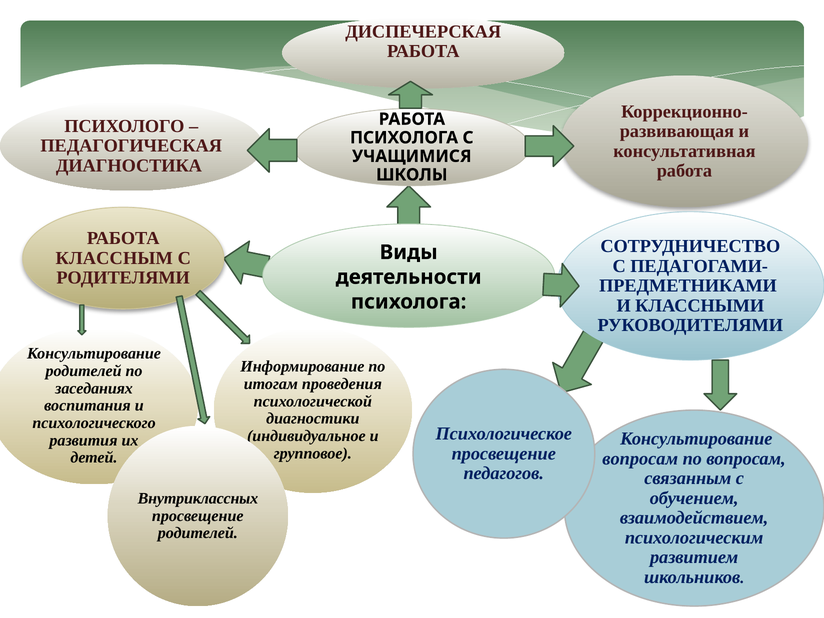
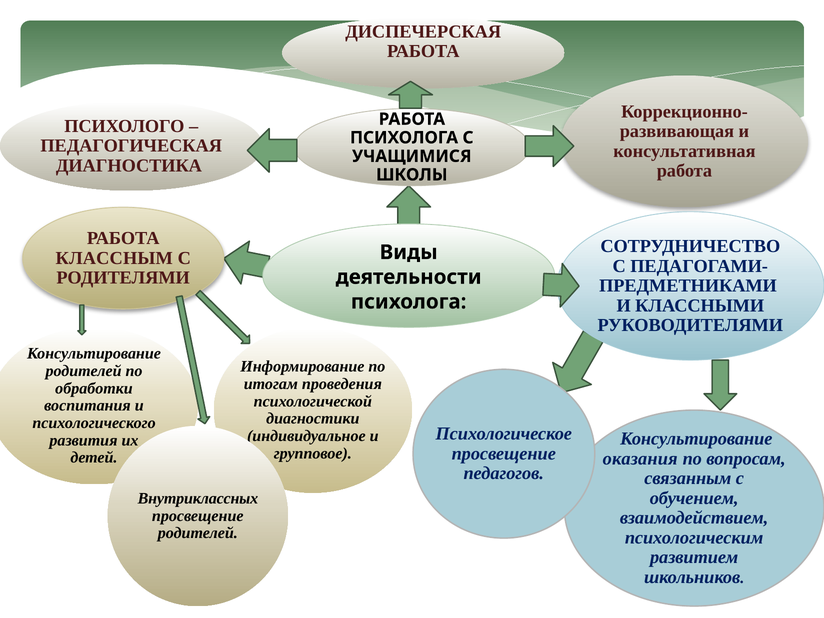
заседаниях: заседаниях -> обработки
вопросам at (640, 459): вопросам -> оказания
